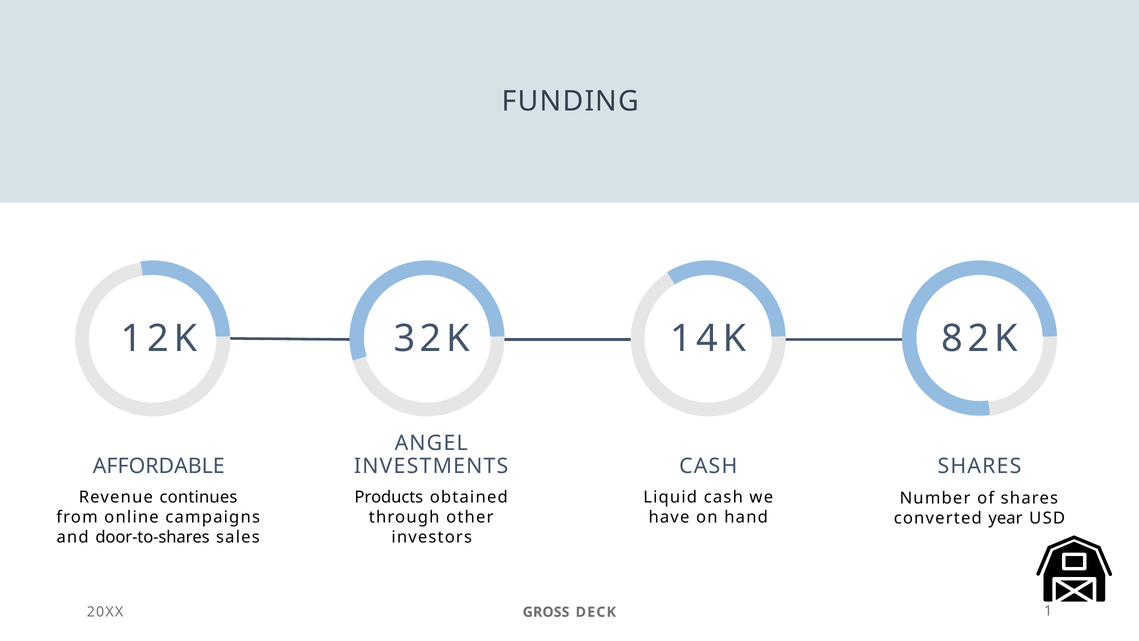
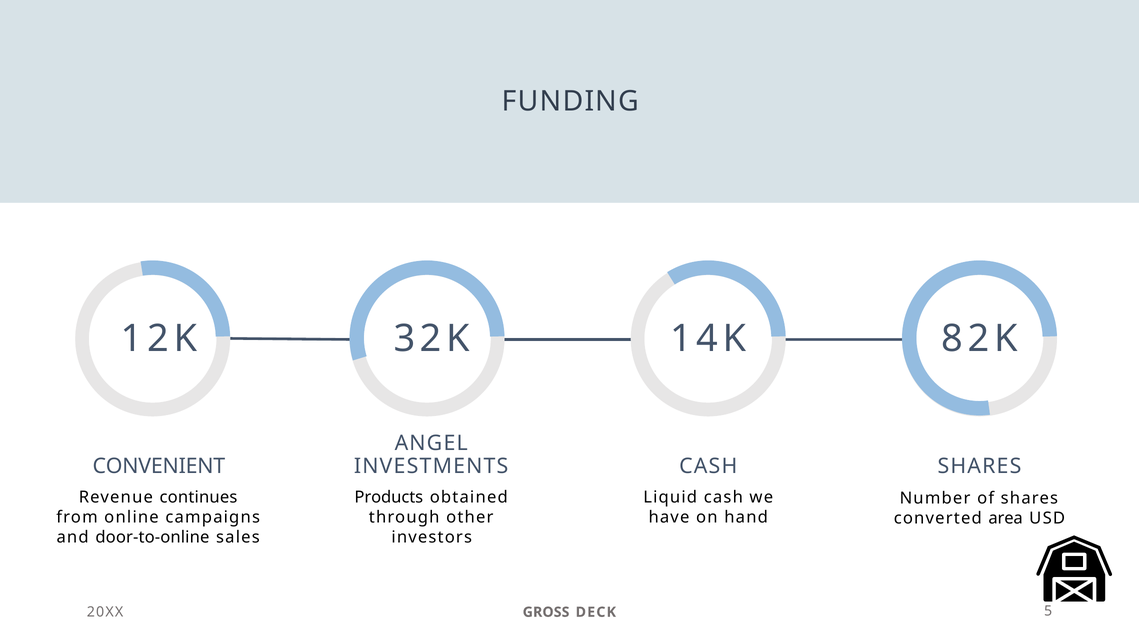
AFFORDABLE: AFFORDABLE -> CONVENIENT
year: year -> area
door-to-shares: door-to-shares -> door-to-online
1: 1 -> 5
